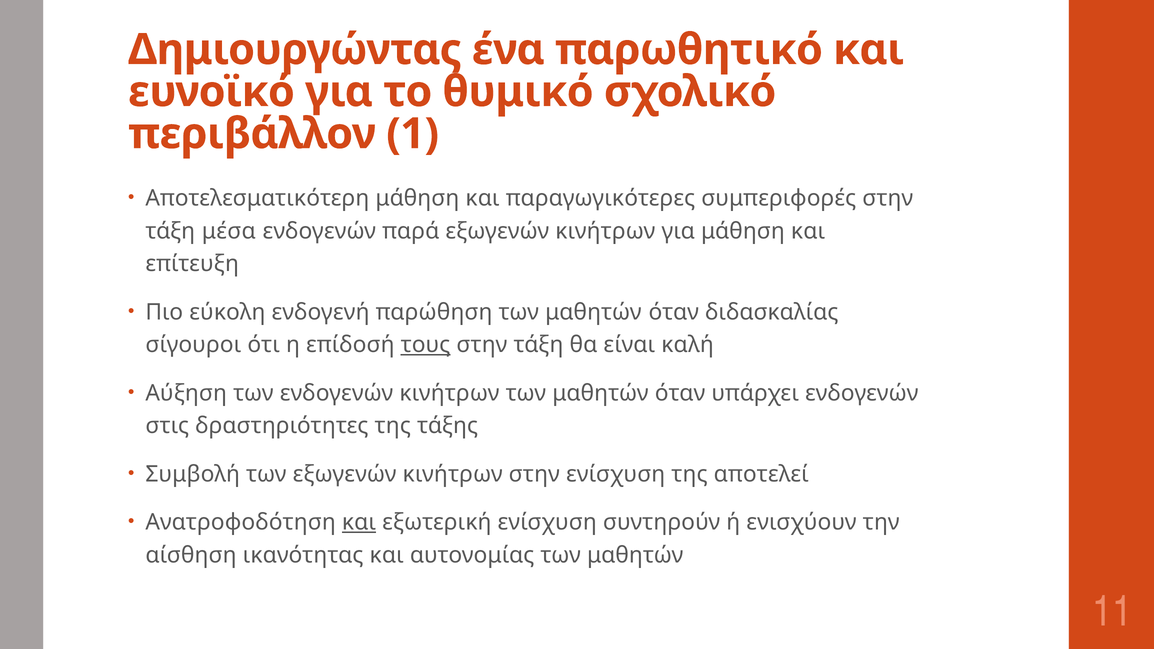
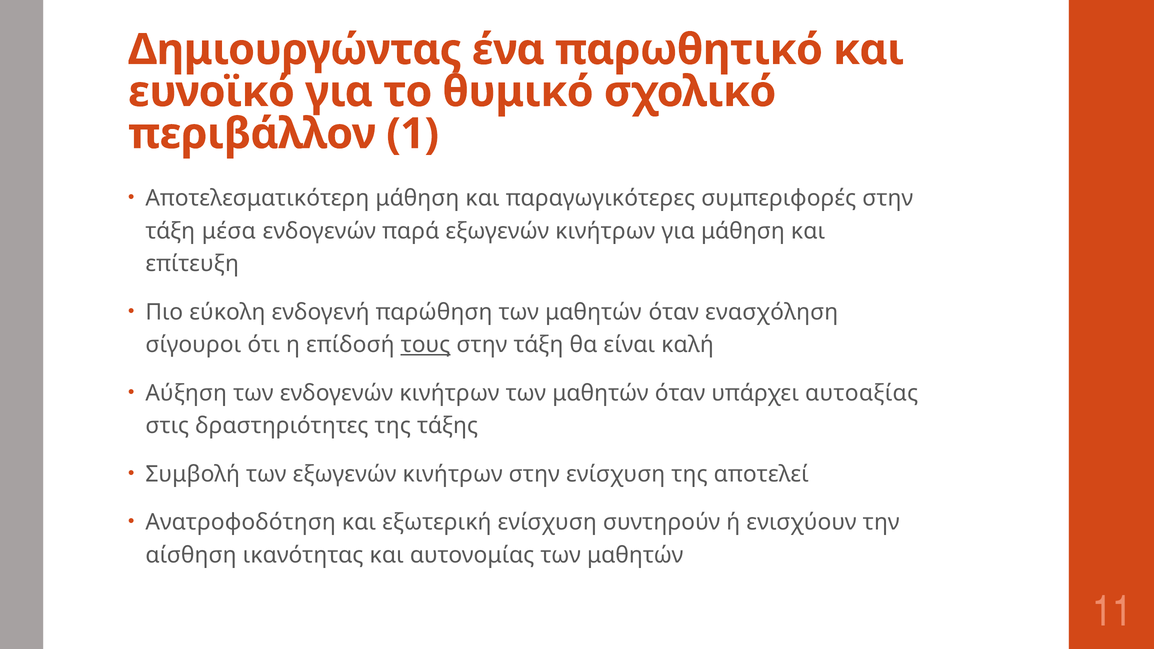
διδασκαλίας: διδασκαλίας -> ενασχόληση
υπάρχει ενδογενών: ενδογενών -> αυτοαξίας
και at (359, 522) underline: present -> none
